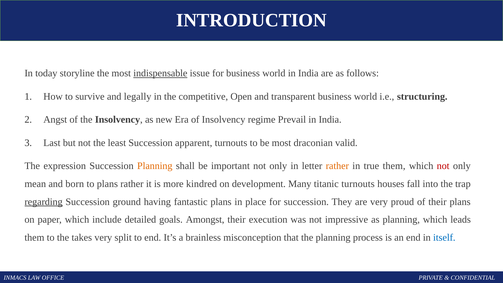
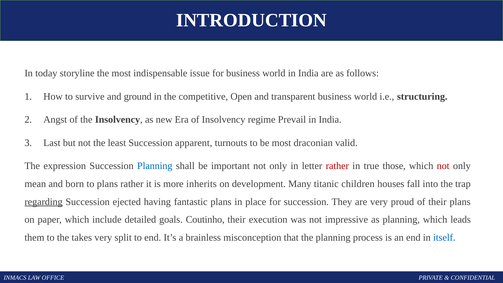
indispensable underline: present -> none
legally: legally -> ground
Planning at (155, 166) colour: orange -> blue
rather at (337, 166) colour: orange -> red
true them: them -> those
kindred: kindred -> inherits
titanic turnouts: turnouts -> children
ground: ground -> ejected
Amongst: Amongst -> Coutinho
